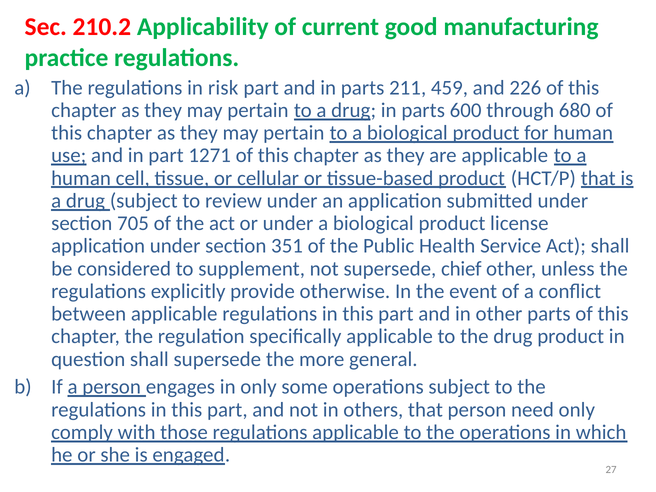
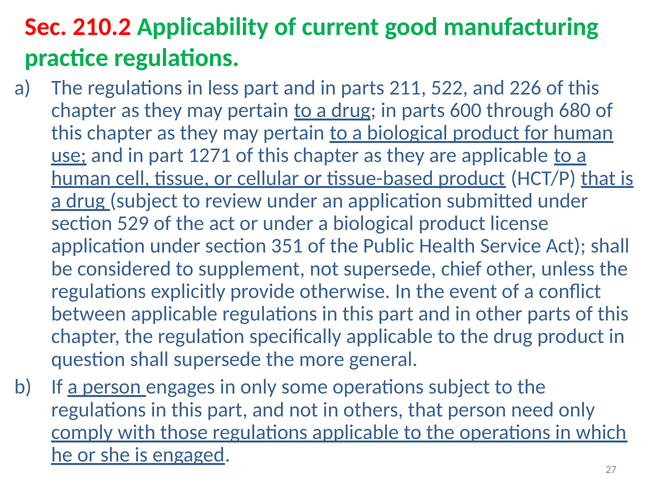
risk: risk -> less
459: 459 -> 522
705: 705 -> 529
